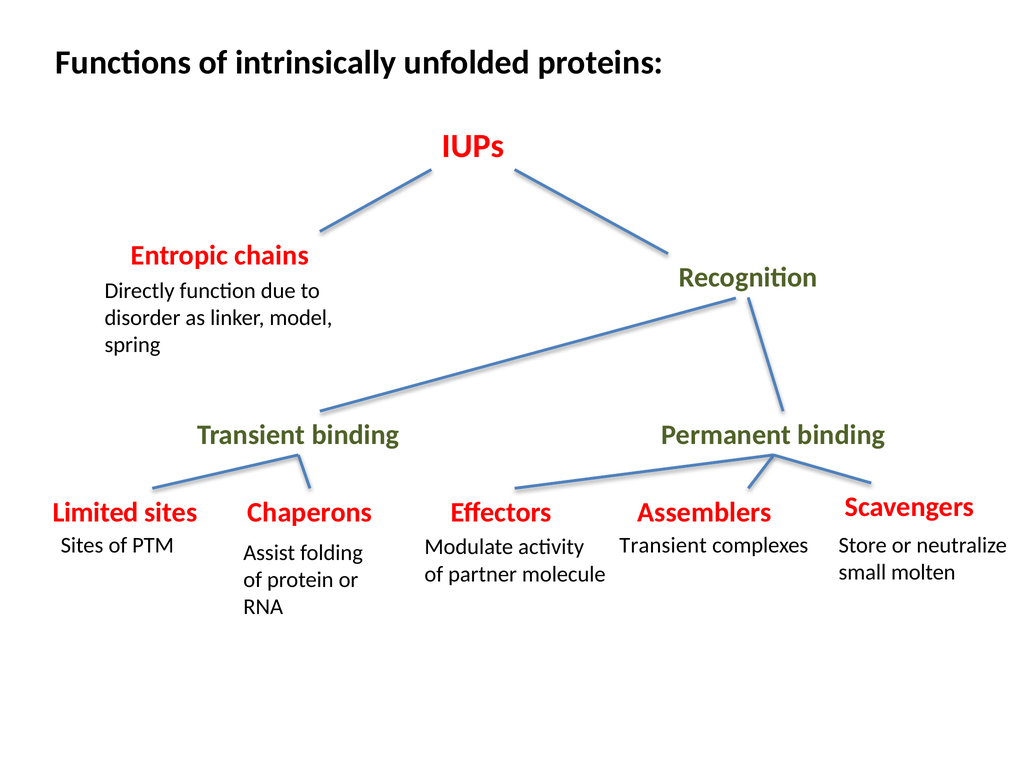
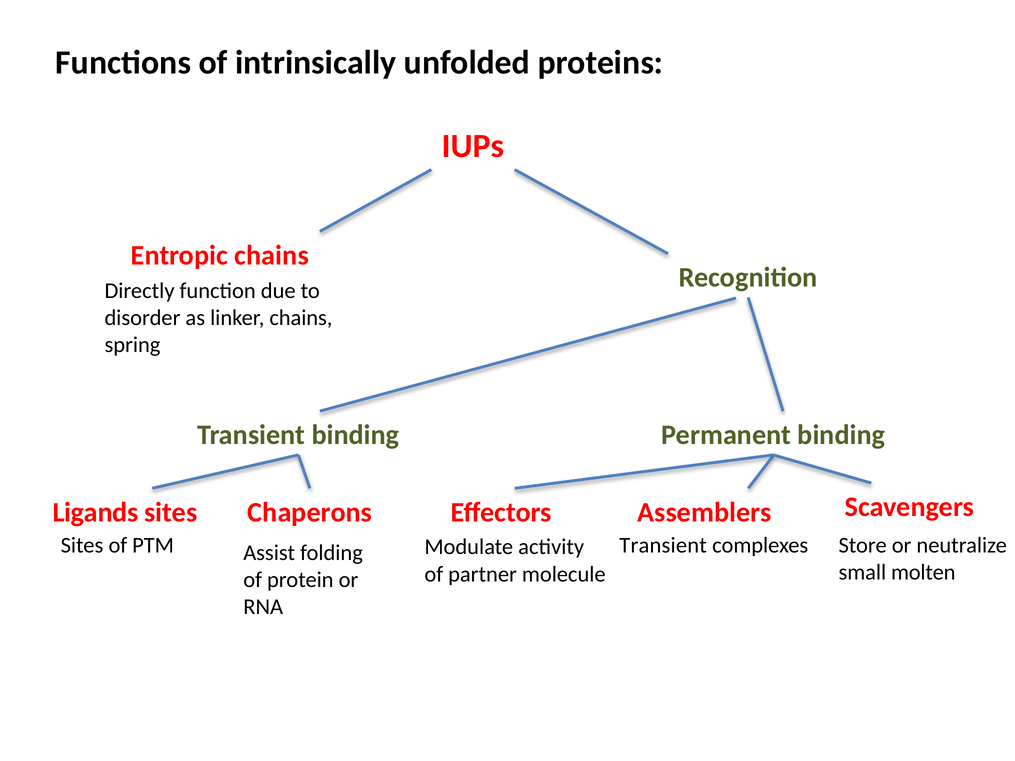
linker model: model -> chains
Limited: Limited -> Ligands
